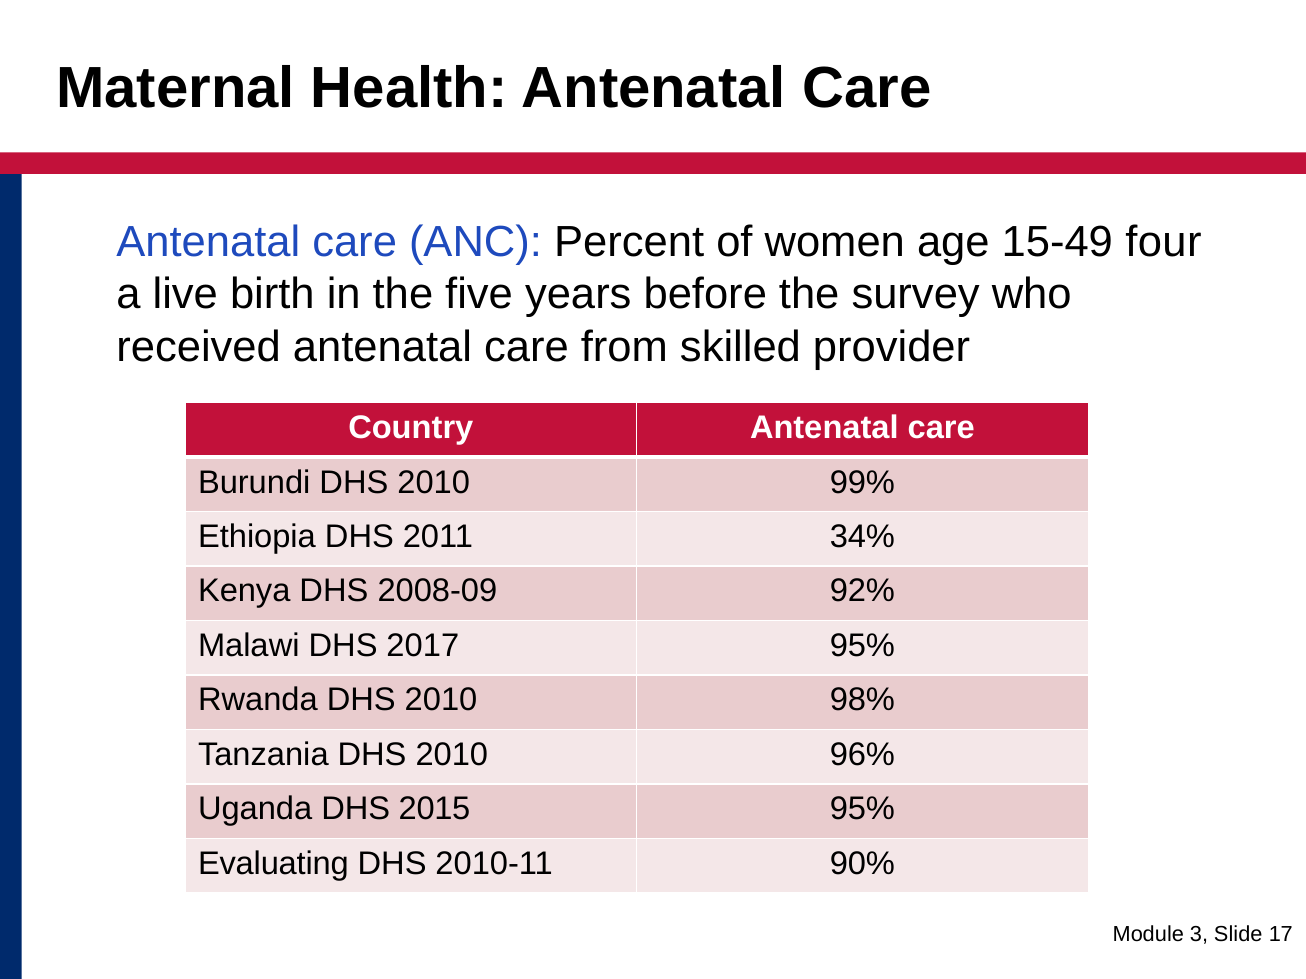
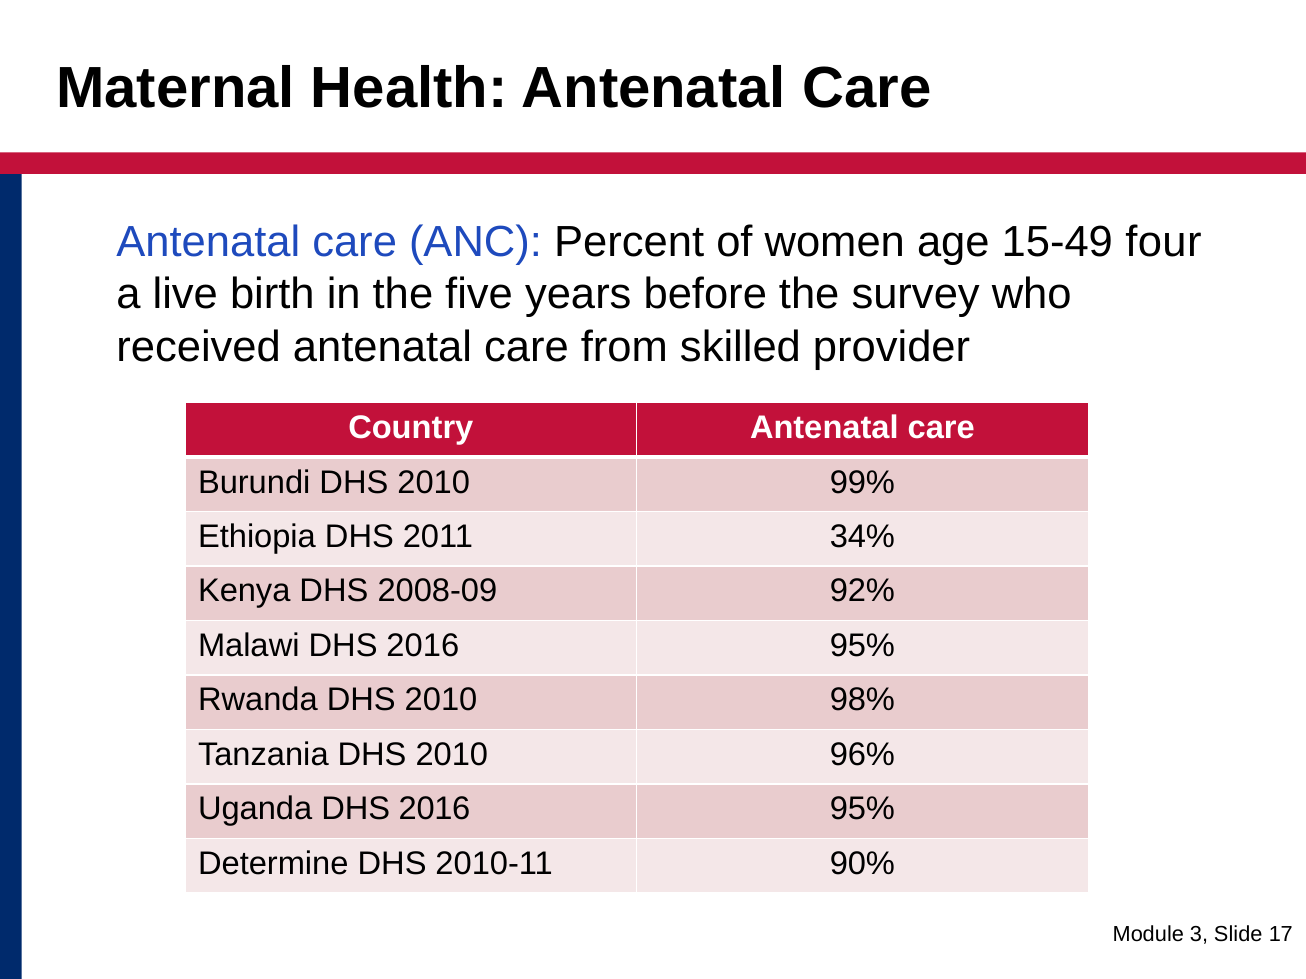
Malawi DHS 2017: 2017 -> 2016
Uganda DHS 2015: 2015 -> 2016
Evaluating: Evaluating -> Determine
